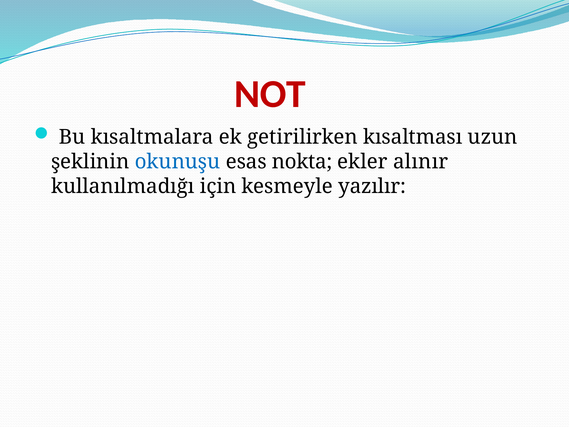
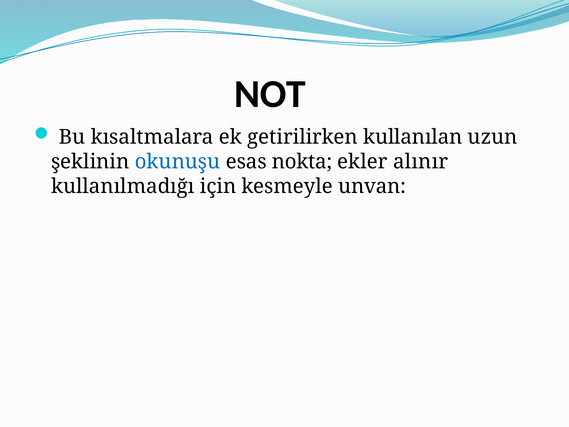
NOT colour: red -> black
kısaltması: kısaltması -> kullanılan
yazılır: yazılır -> unvan
